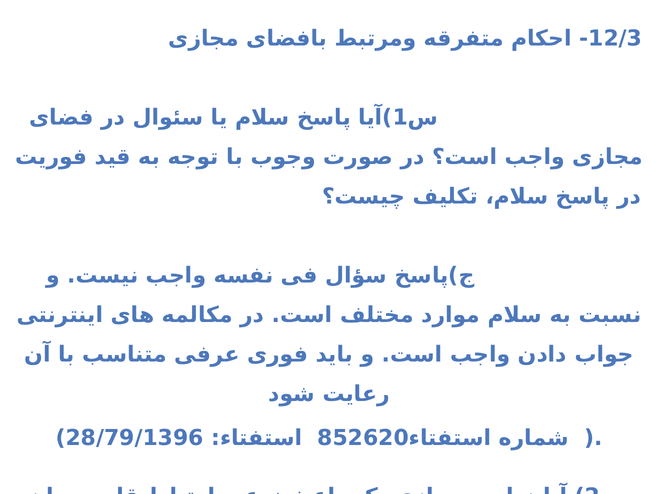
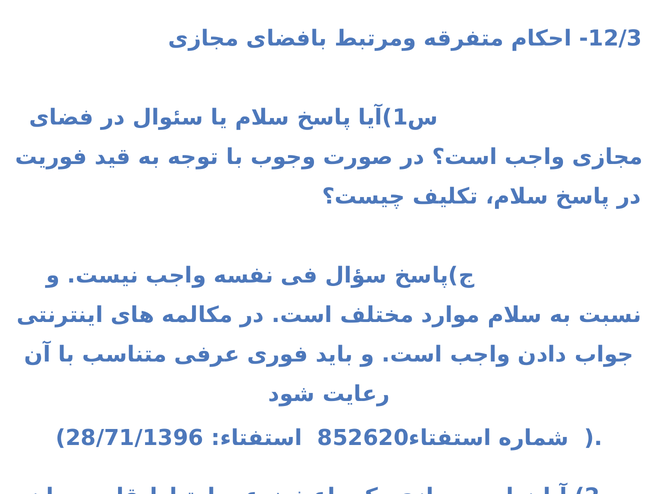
28/79/1396: 28/79/1396 -> 28/71/1396
